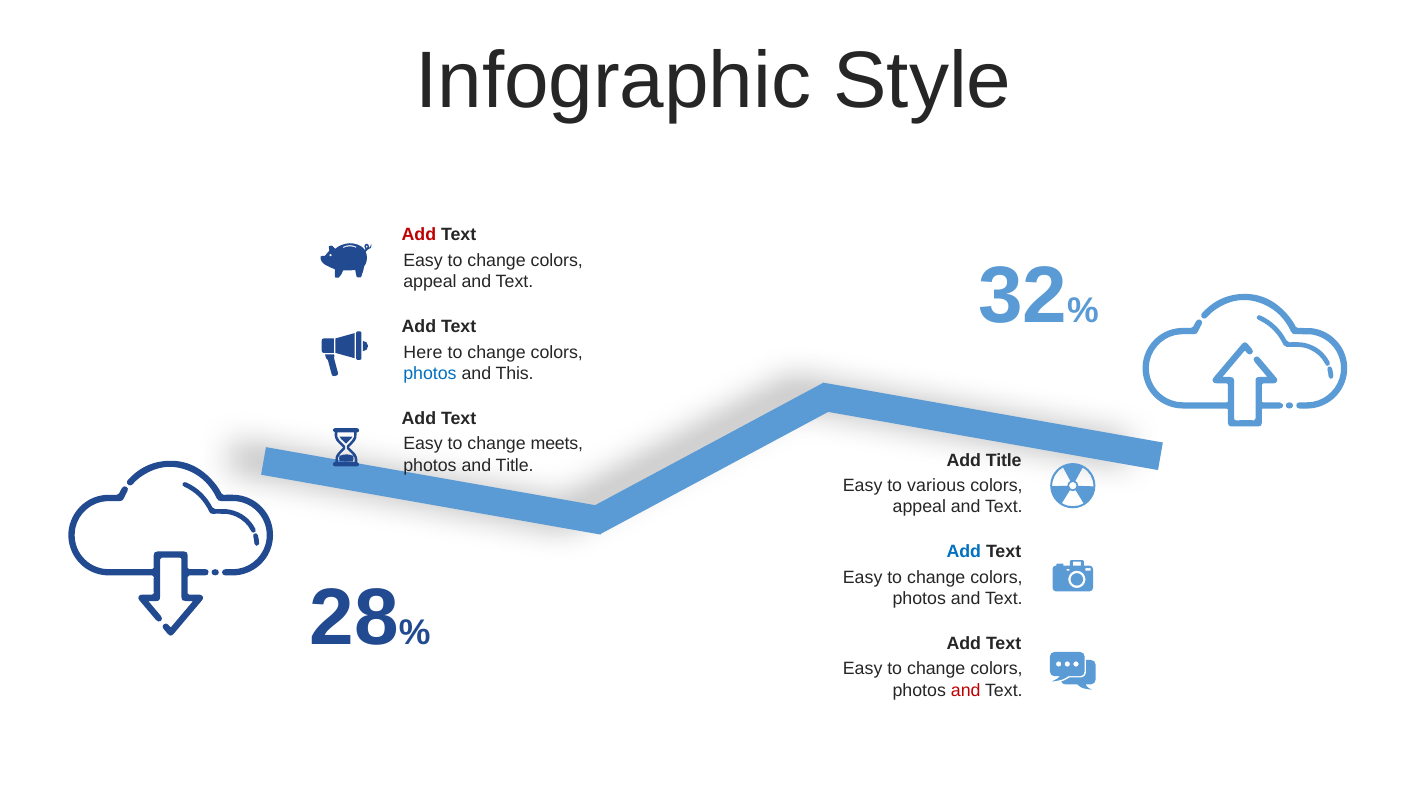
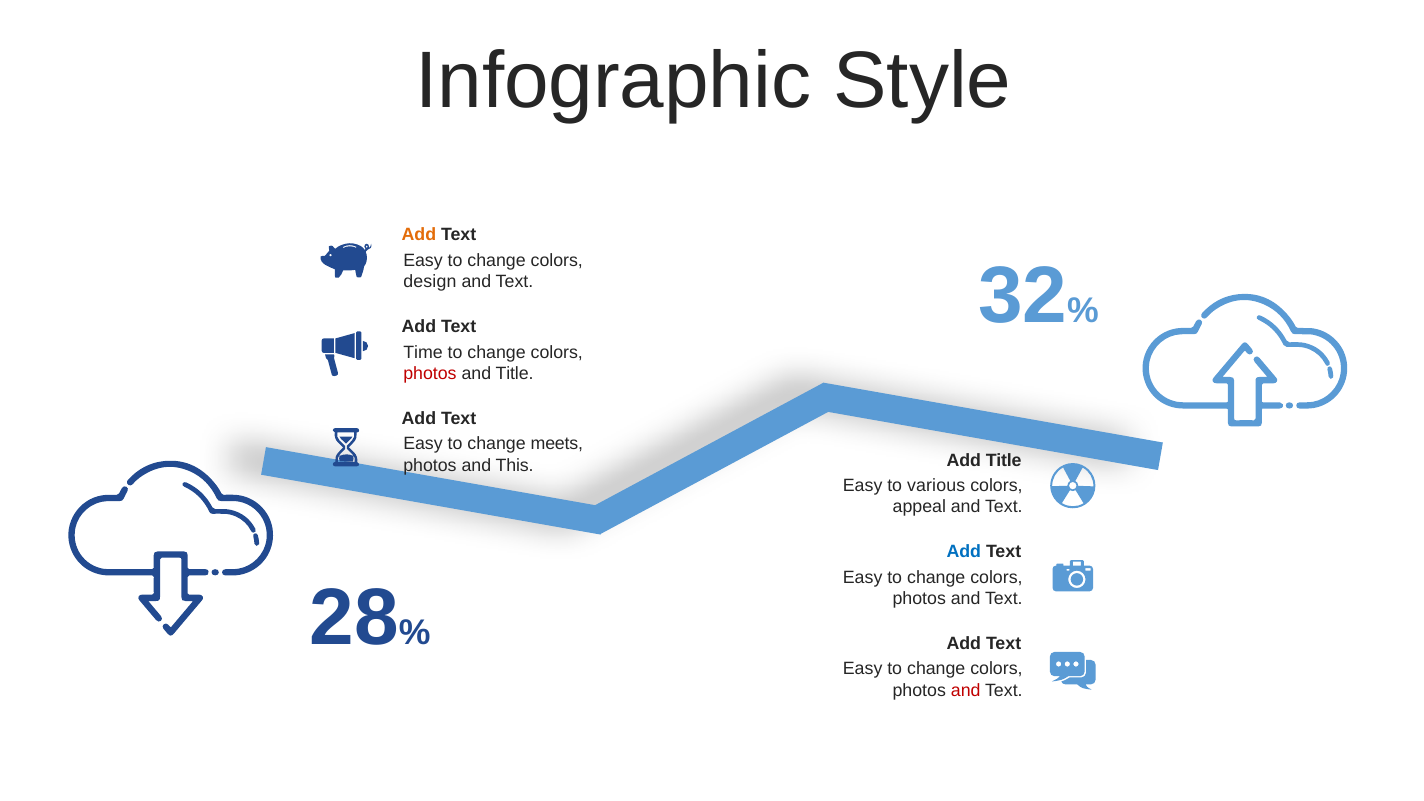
Add at (419, 235) colour: red -> orange
appeal at (430, 282): appeal -> design
Here: Here -> Time
photos at (430, 374) colour: blue -> red
and This: This -> Title
and Title: Title -> This
